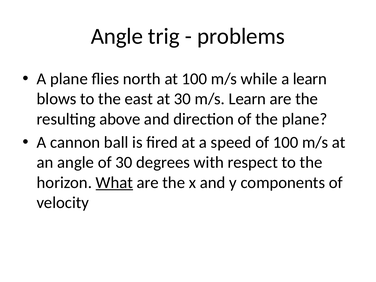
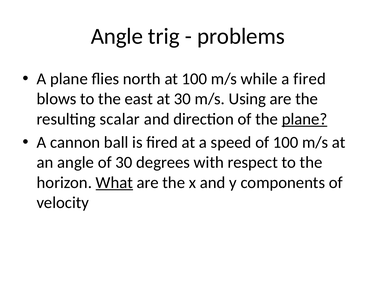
a learn: learn -> fired
m/s Learn: Learn -> Using
above: above -> scalar
plane at (305, 119) underline: none -> present
